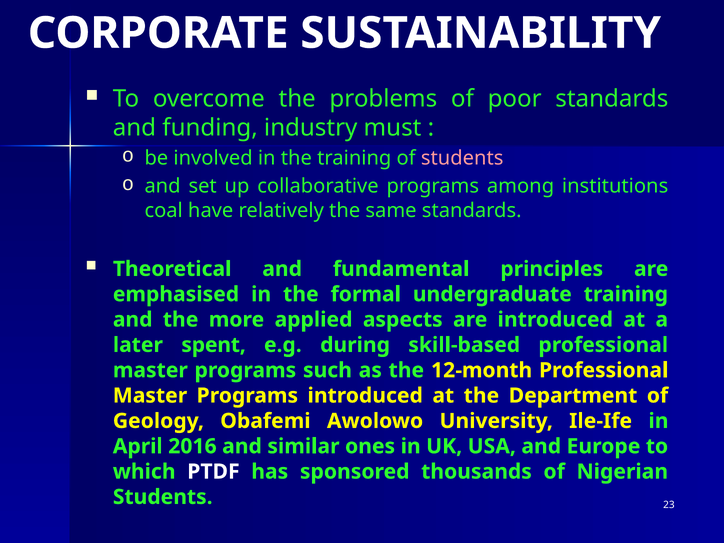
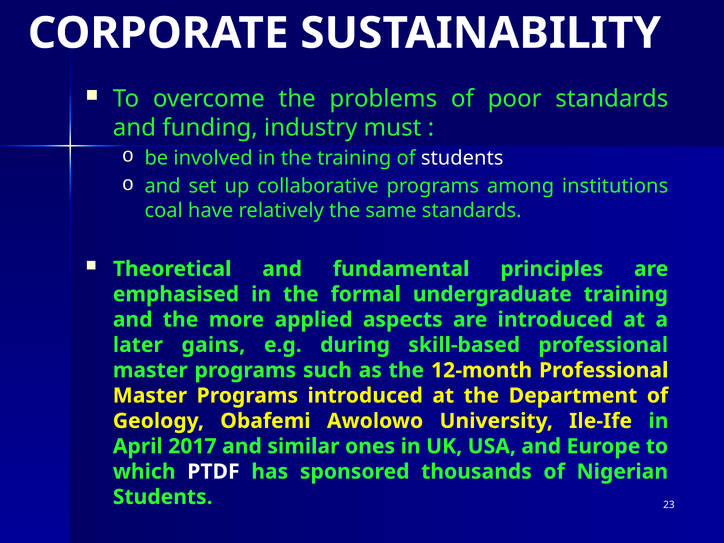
students at (462, 158) colour: pink -> white
spent: spent -> gains
2016: 2016 -> 2017
